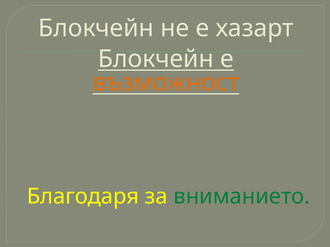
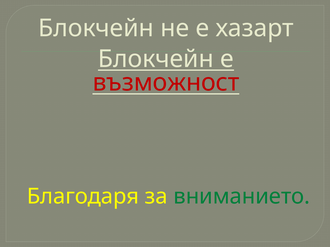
възможност colour: orange -> red
